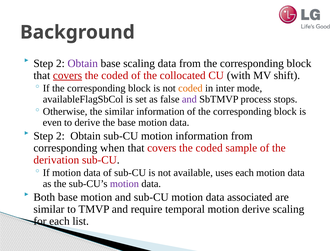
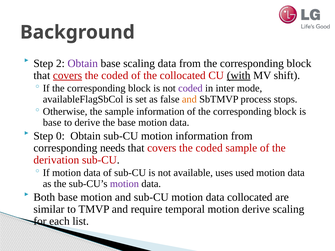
with underline: none -> present
coded at (190, 88) colour: orange -> purple
and at (189, 99) colour: purple -> orange
the similar: similar -> sample
even at (52, 123): even -> base
2 at (60, 136): 2 -> 0
when: when -> needs
uses each: each -> used
data associated: associated -> collocated
